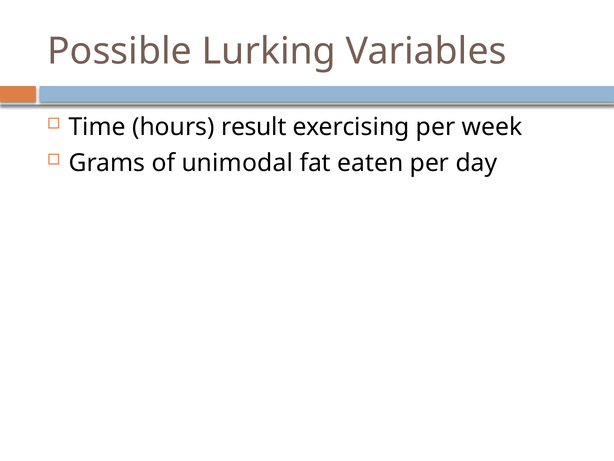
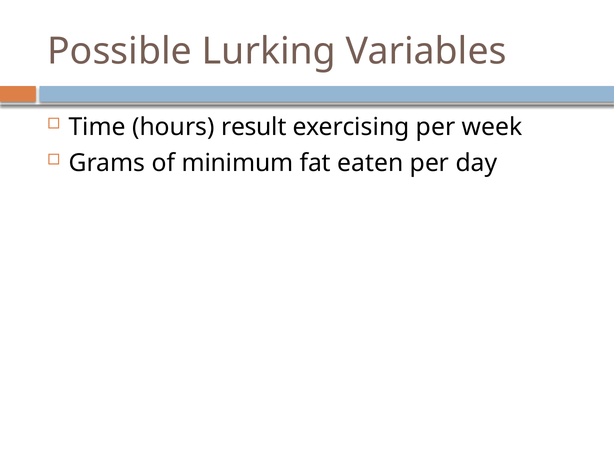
unimodal: unimodal -> minimum
